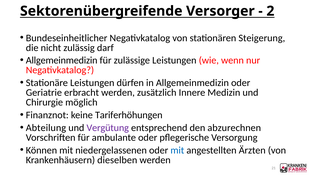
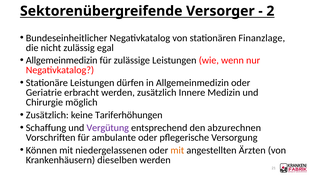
Steigerung: Steigerung -> Finanzlage
darf: darf -> egal
Finanznot at (47, 115): Finanznot -> Zusätzlich
Abteilung: Abteilung -> Schaffung
mit at (177, 151) colour: blue -> orange
